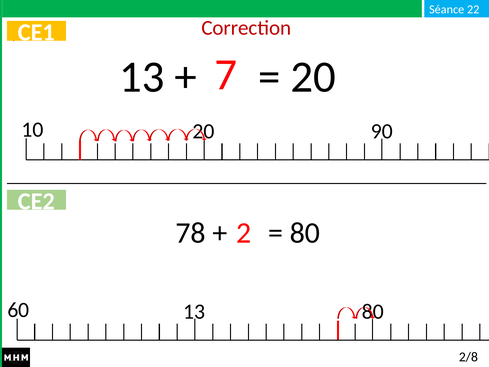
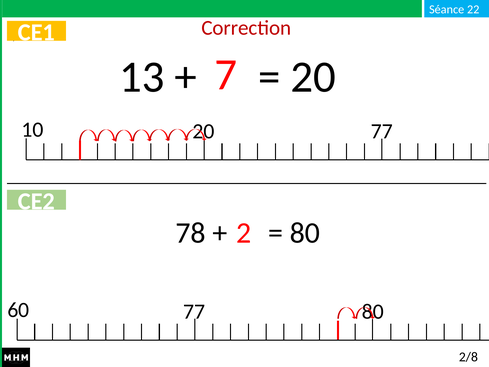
90 at (382, 131): 90 -> 77
60 13: 13 -> 77
